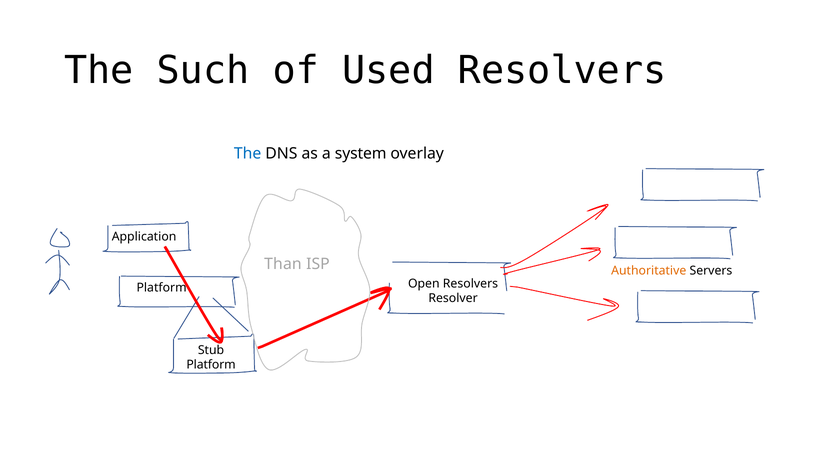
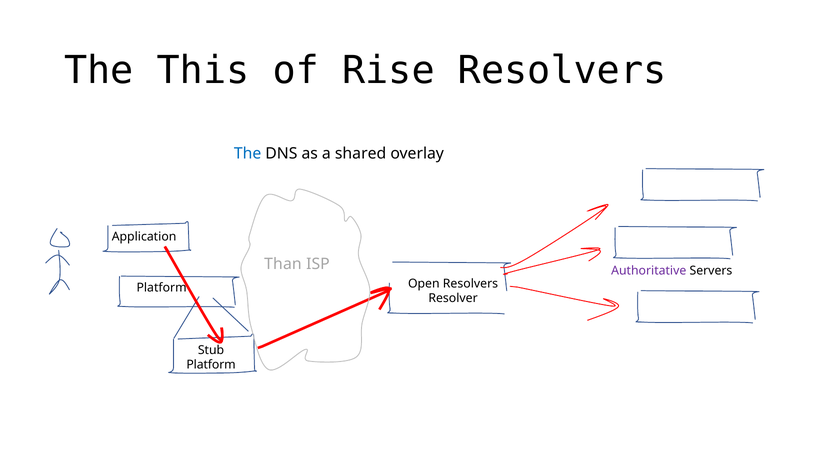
Such: Such -> This
Used: Used -> Rise
system: system -> shared
Authoritative colour: orange -> purple
